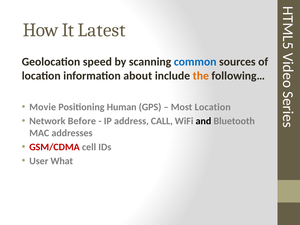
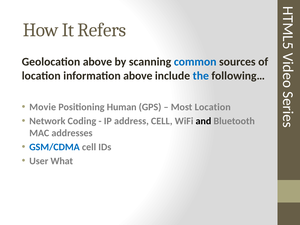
Latest: Latest -> Refers
Geolocation speed: speed -> above
information about: about -> above
the colour: orange -> blue
Before: Before -> Coding
address CALL: CALL -> CELL
GSM/CDMA colour: red -> blue
